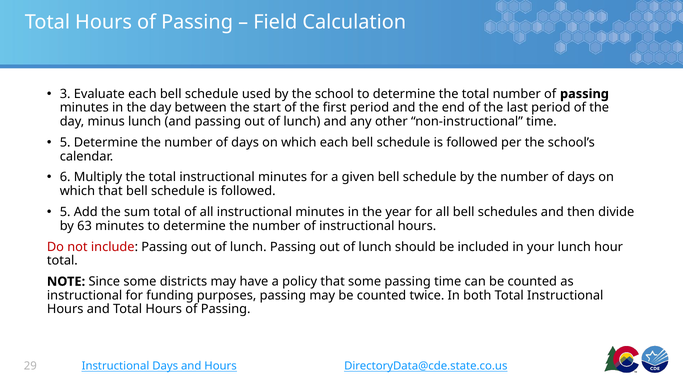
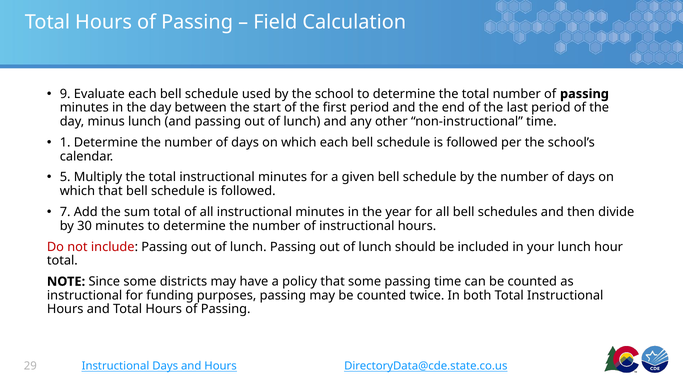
3: 3 -> 9
5 at (65, 143): 5 -> 1
6: 6 -> 5
5 at (65, 212): 5 -> 7
63: 63 -> 30
